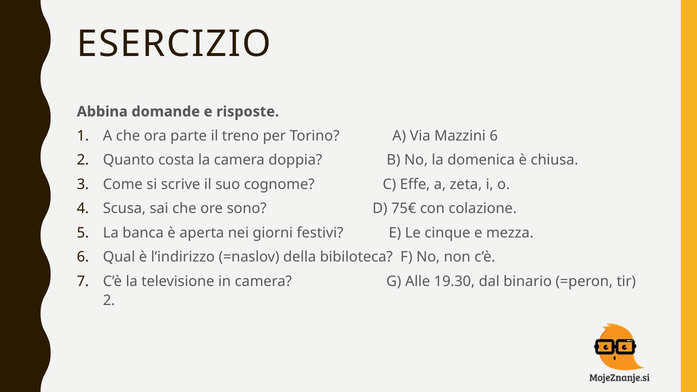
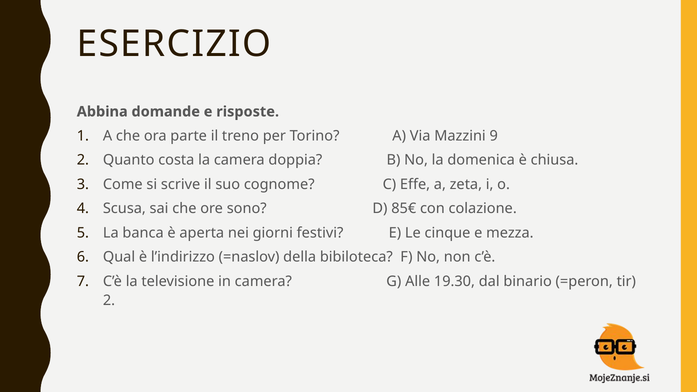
Mazzini 6: 6 -> 9
75€: 75€ -> 85€
